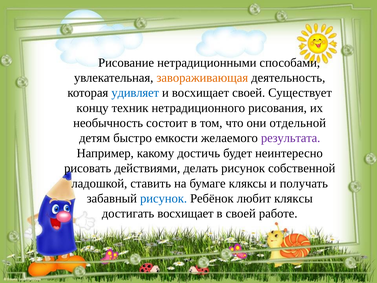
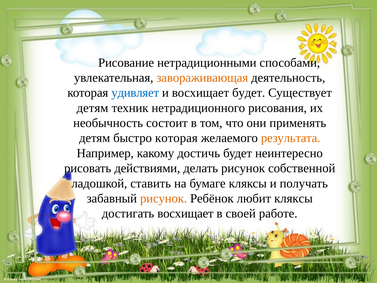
восхищает своей: своей -> будет
концу at (93, 108): концу -> детям
отдельной: отдельной -> применять
быстро емкости: емкости -> которая
результата colour: purple -> orange
рисунок at (164, 198) colour: blue -> orange
